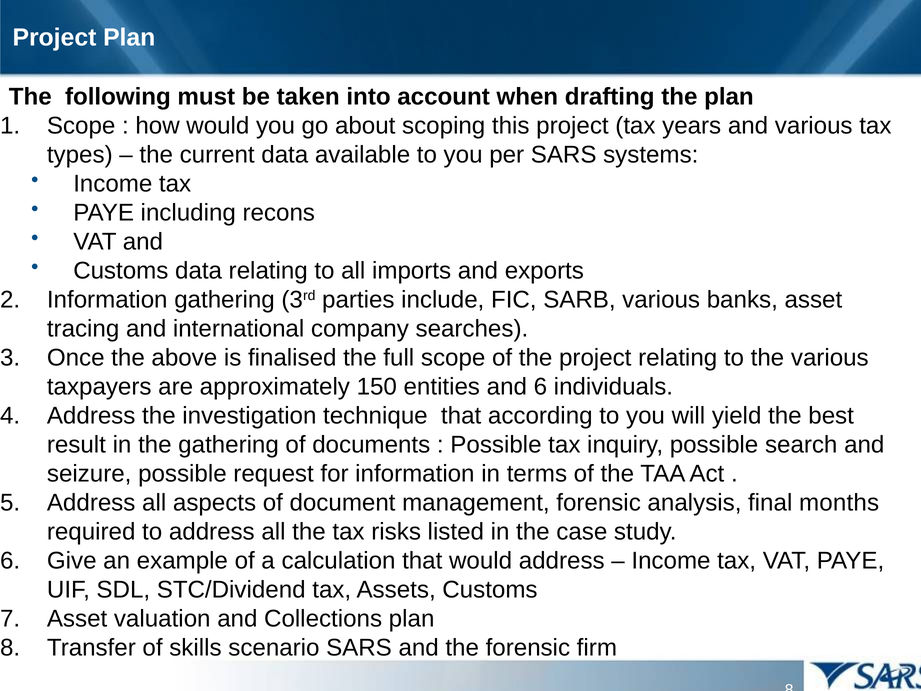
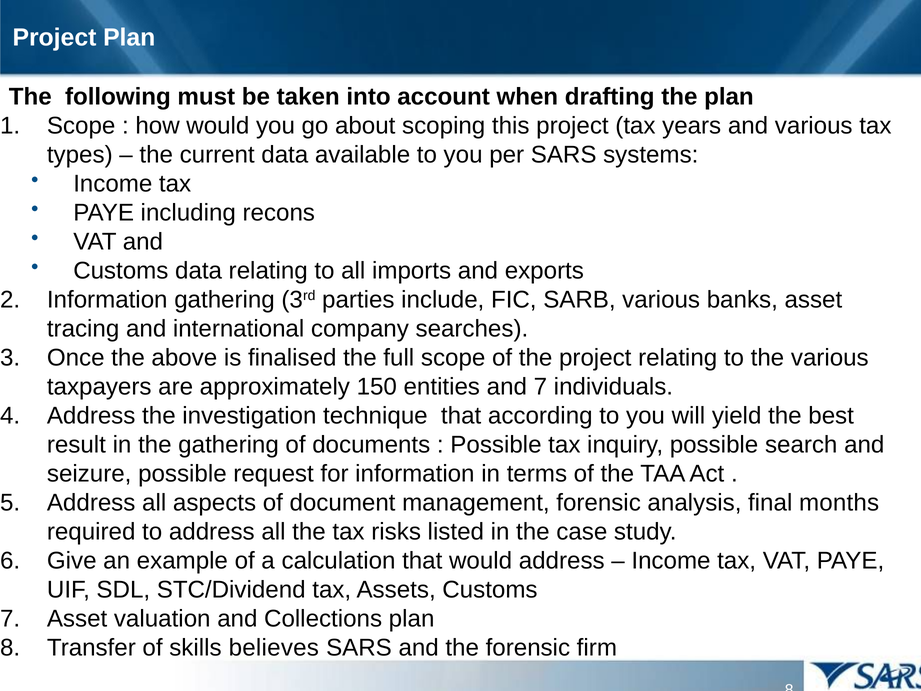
and 6: 6 -> 7
scenario: scenario -> believes
